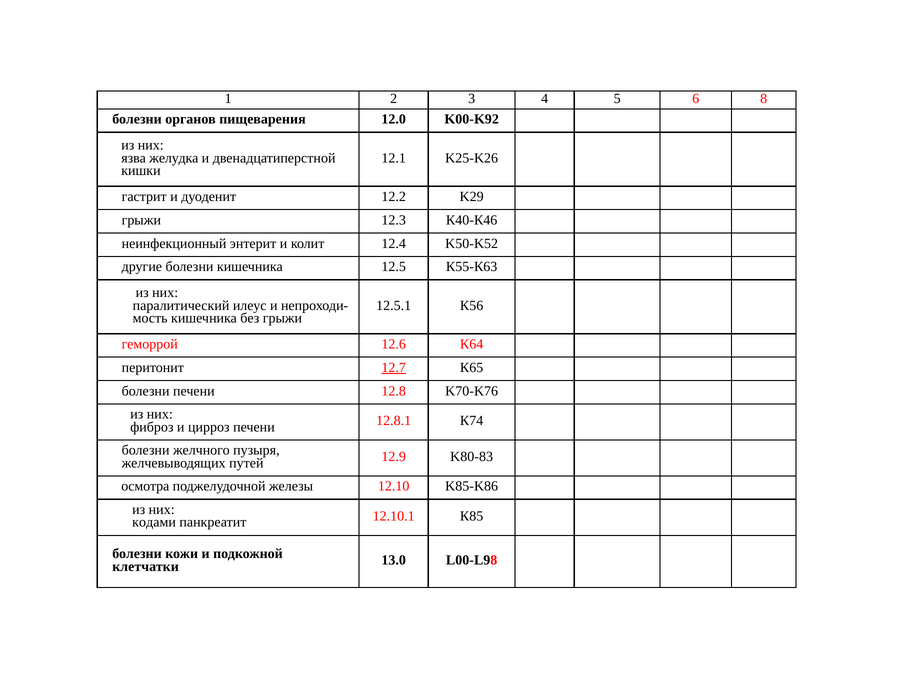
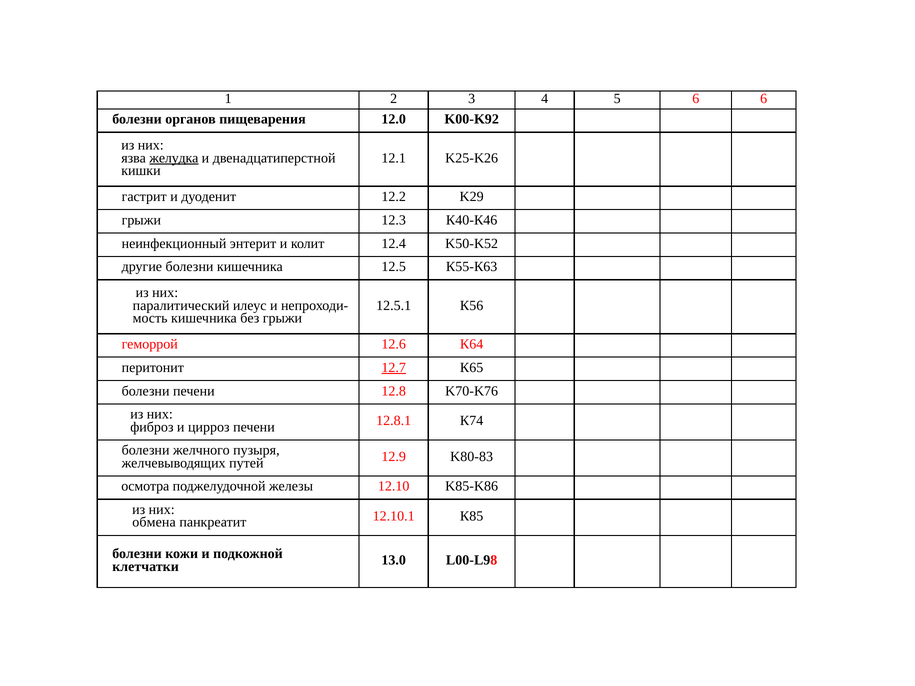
6 8: 8 -> 6
желудка underline: none -> present
кодами: кодами -> обмена
